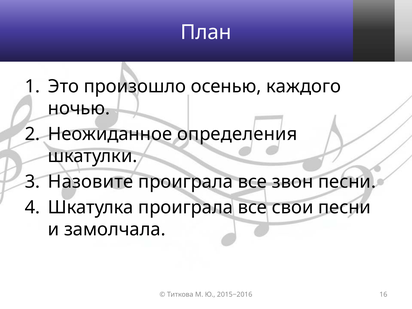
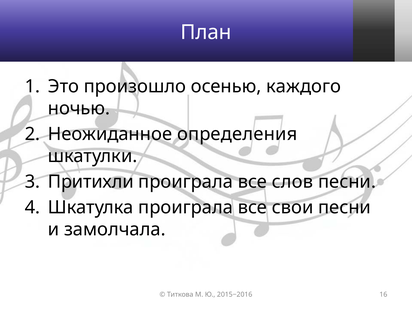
Назовите: Назовите -> Притихли
звон: звон -> слов
